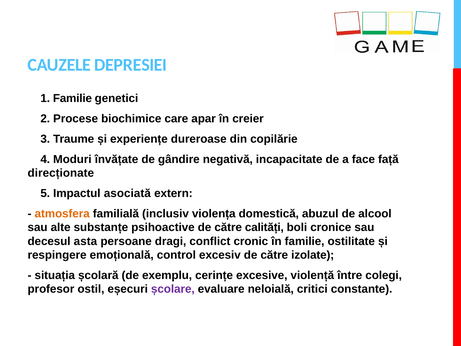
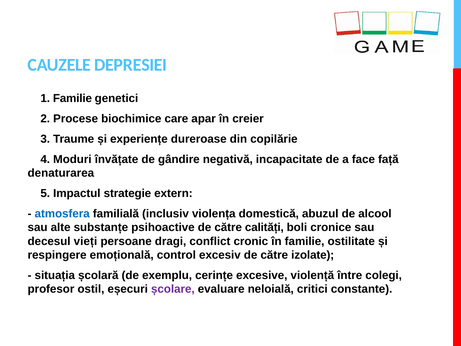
direcționate: direcționate -> denaturarea
asociată: asociată -> strategie
atmosfera colour: orange -> blue
asta: asta -> vieți
